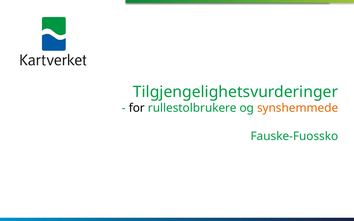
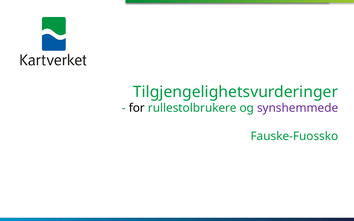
synshemmede colour: orange -> purple
